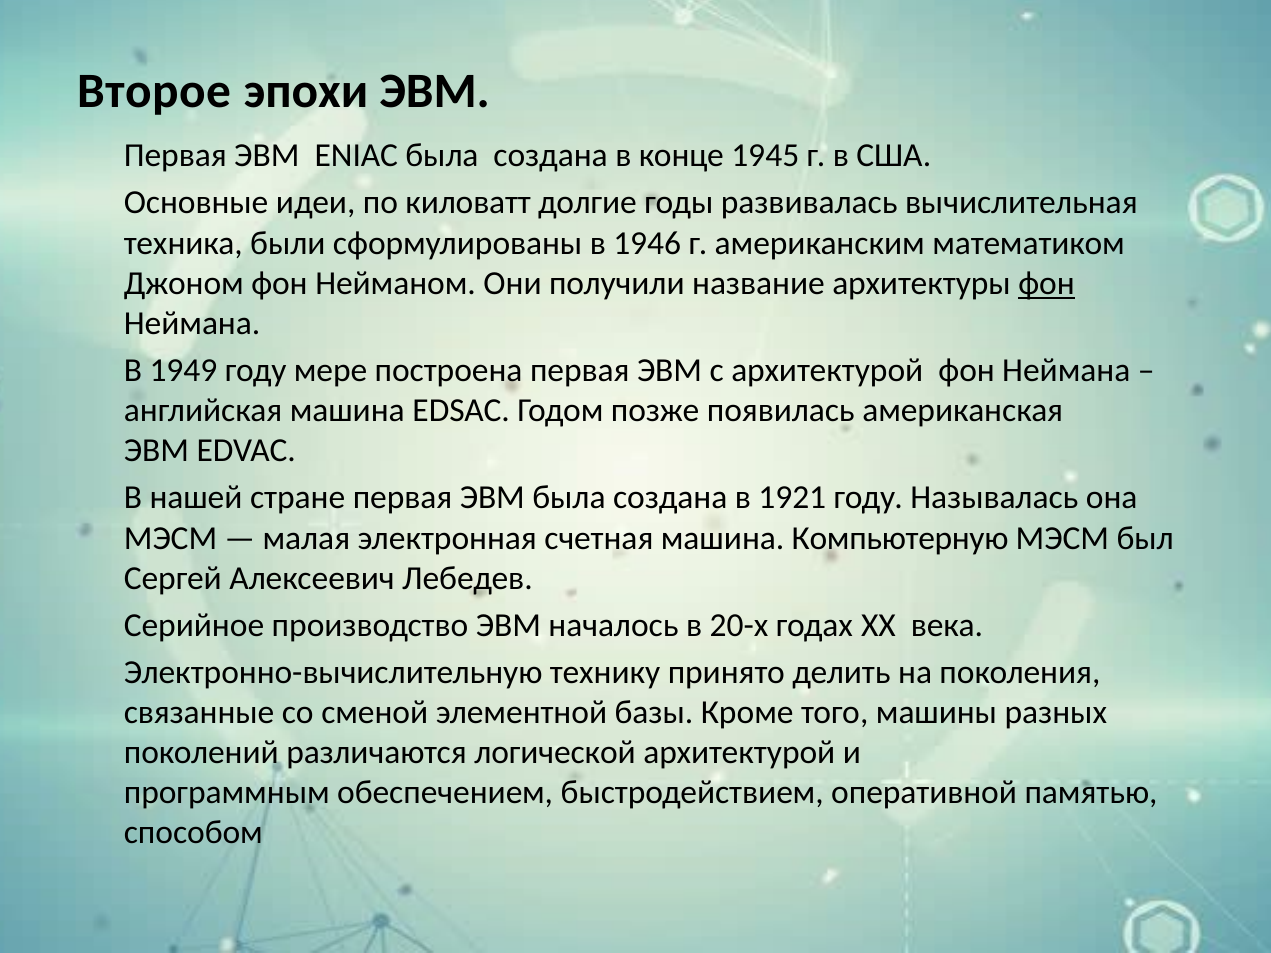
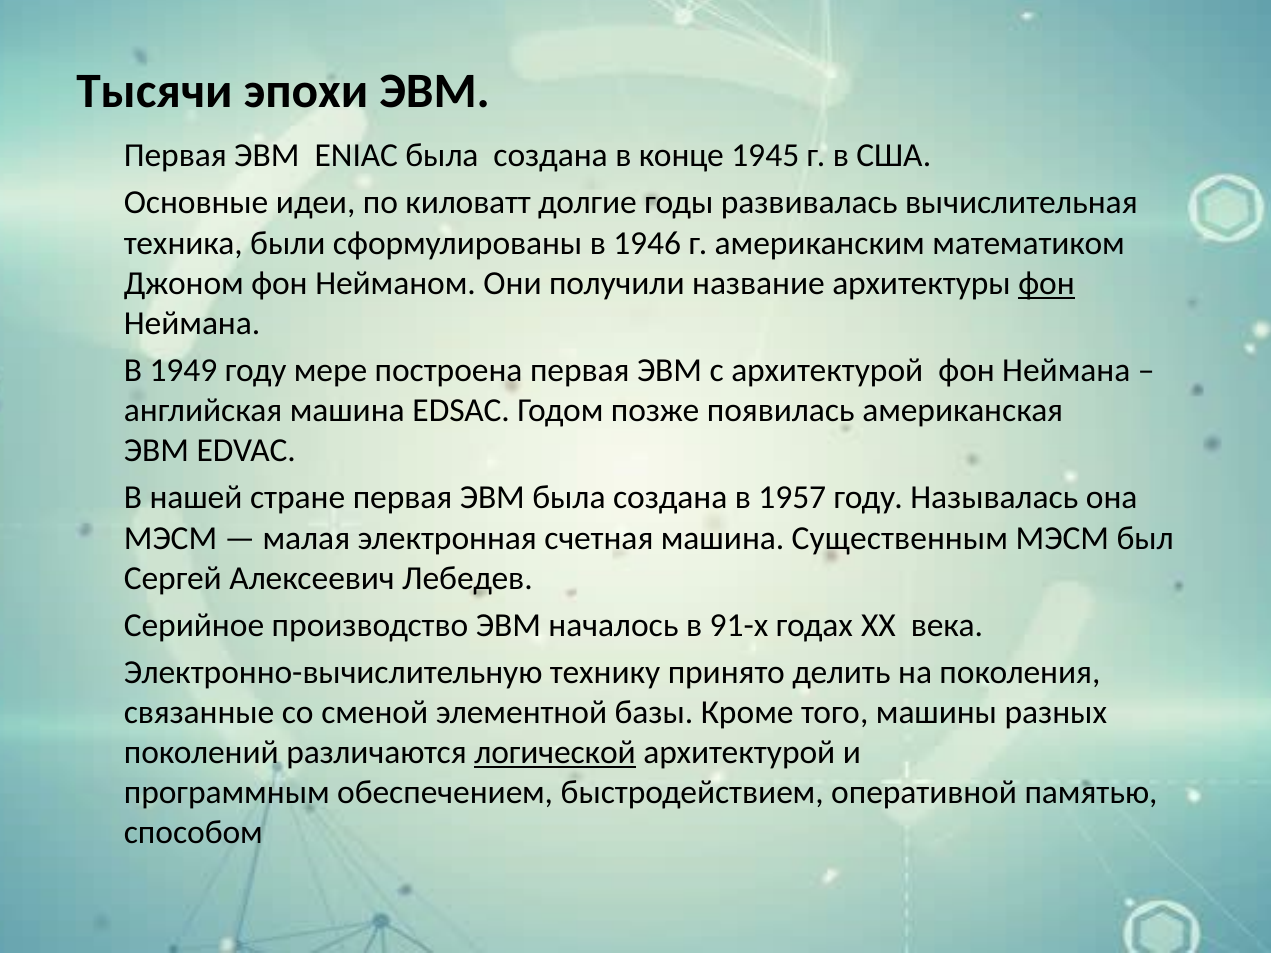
Второе: Второе -> Тысячи
1921: 1921 -> 1957
Компьютерную: Компьютерную -> Существенным
20-х: 20-х -> 91-х
логической underline: none -> present
